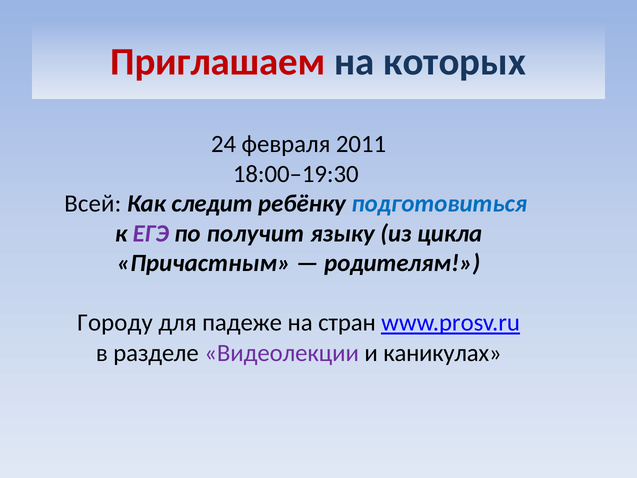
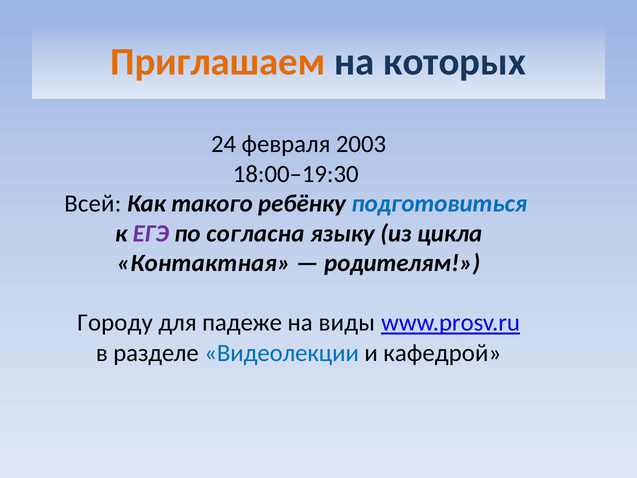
Приглашаем colour: red -> orange
2011: 2011 -> 2003
следит: следит -> такого
получит: получит -> согласна
Причастным: Причастным -> Контактная
стран: стран -> виды
Видеолекции colour: purple -> blue
каникулах: каникулах -> кафедрой
